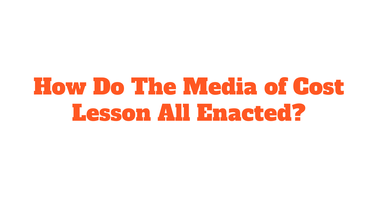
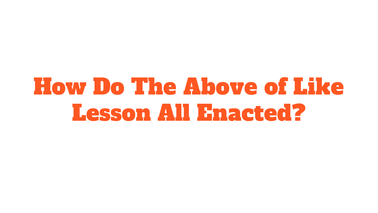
Media: Media -> Above
Cost: Cost -> Like
